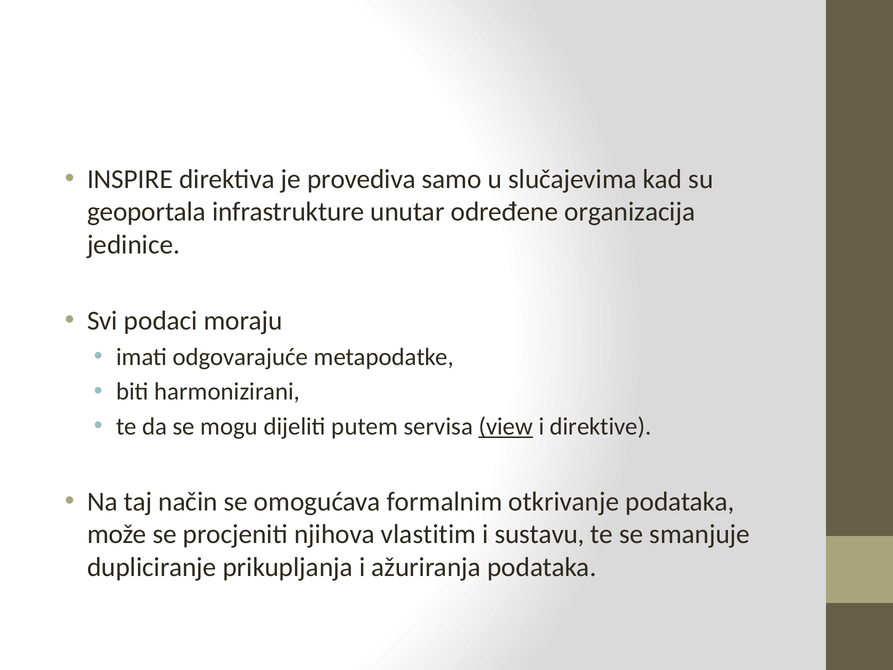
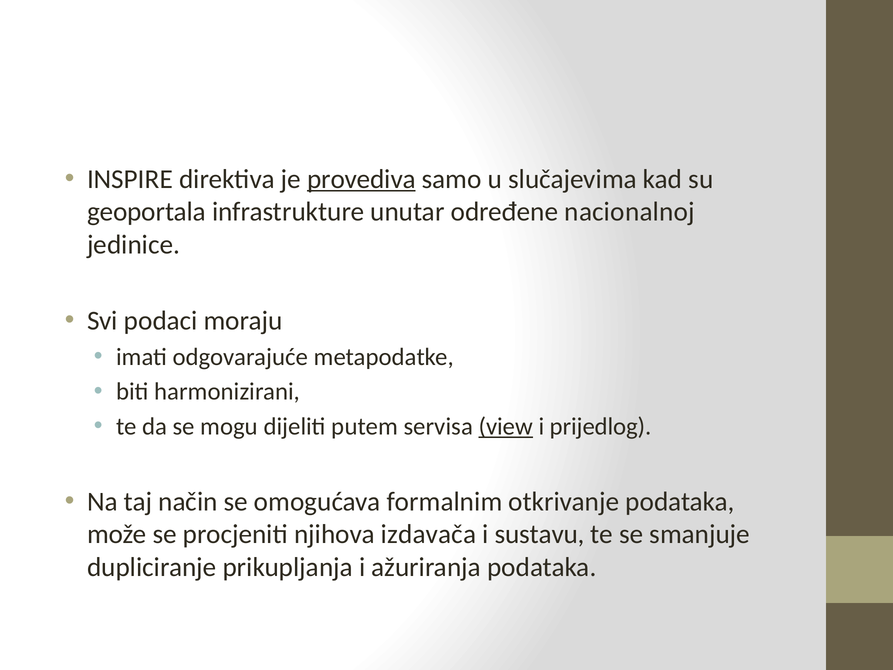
provediva underline: none -> present
organizacija: organizacija -> nacionalnoj
direktive: direktive -> prijedlog
vlastitim: vlastitim -> izdavača
